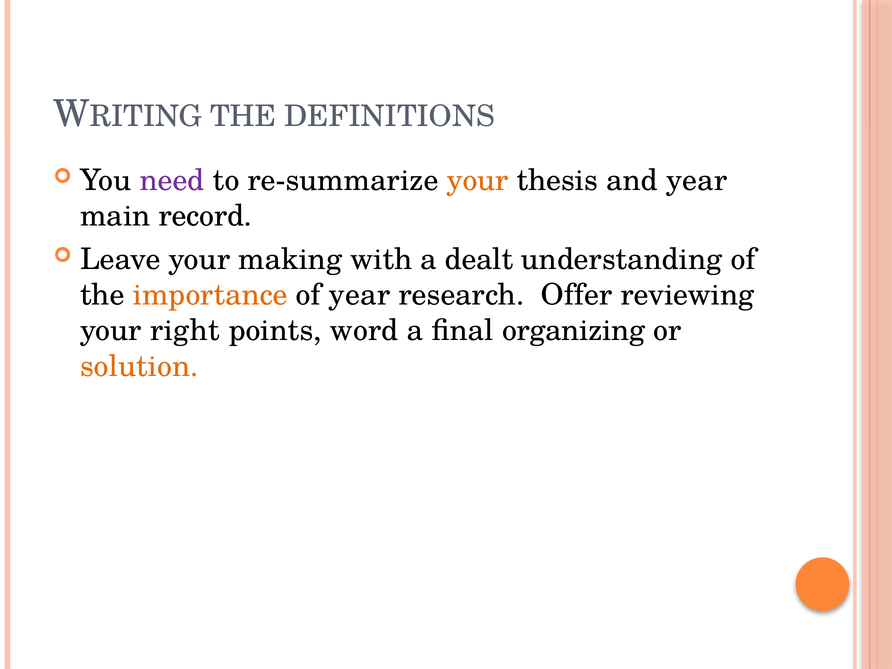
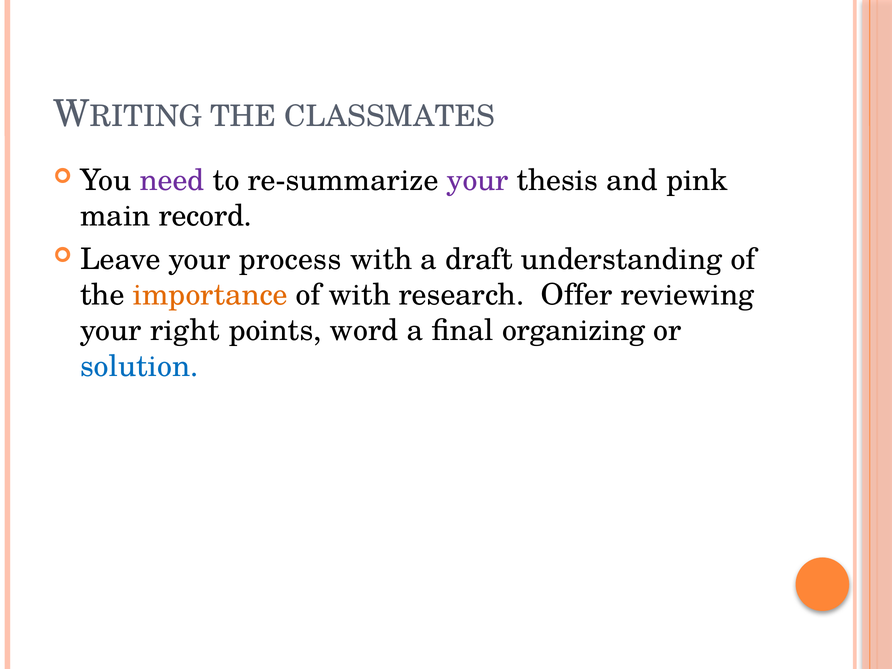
DEFINITIONS: DEFINITIONS -> CLASSMATES
your at (478, 180) colour: orange -> purple
and year: year -> pink
making: making -> process
dealt: dealt -> draft
of year: year -> with
solution colour: orange -> blue
